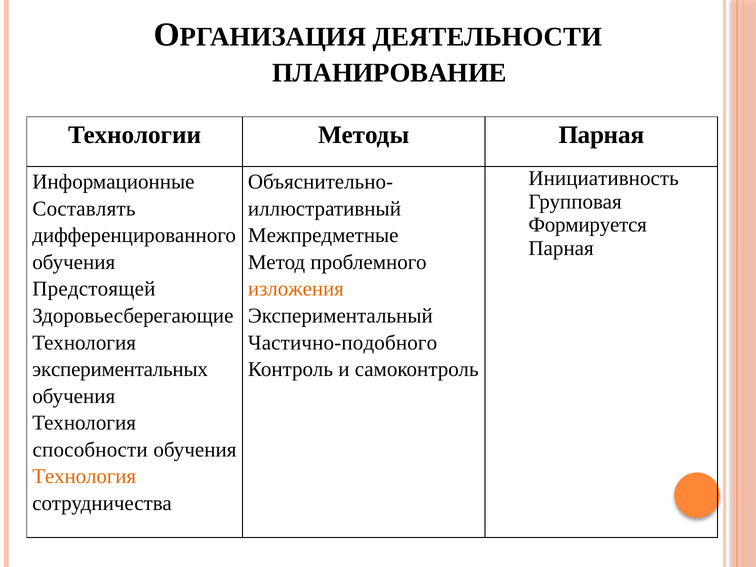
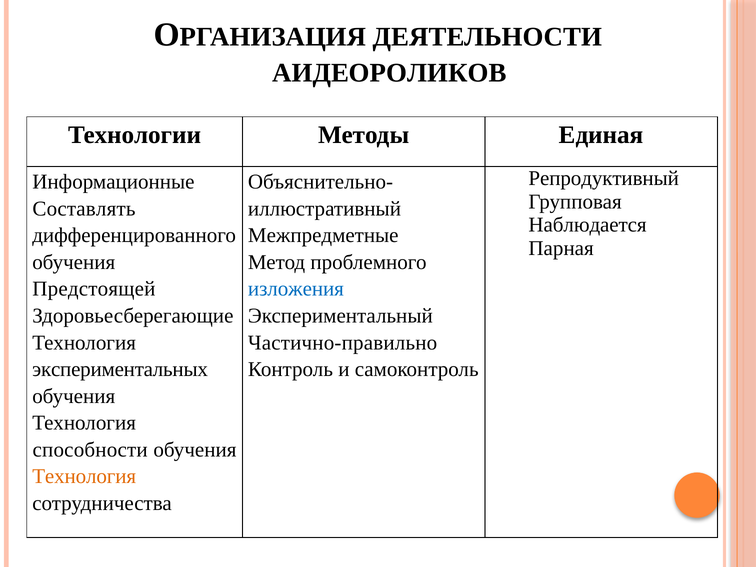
ПЛАНИРОВАНИЕ: ПЛАНИРОВАНИЕ -> АИДЕОРОЛИКОВ
Методы Парная: Парная -> Единая
Инициативность: Инициативность -> Репродуктивный
Формируется: Формируется -> Наблюдается
изложения colour: orange -> blue
Частично-подобного: Частично-подобного -> Частично-правильно
